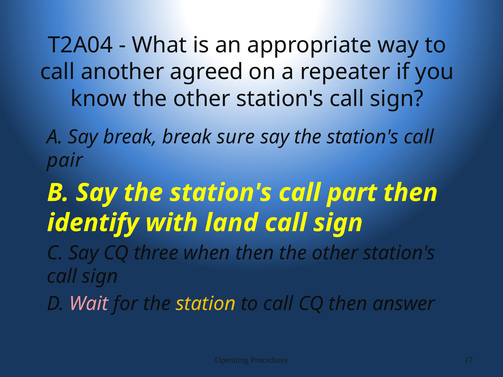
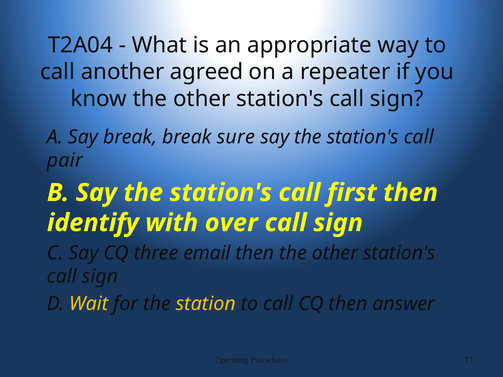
part: part -> first
land: land -> over
when: when -> email
Wait colour: pink -> yellow
